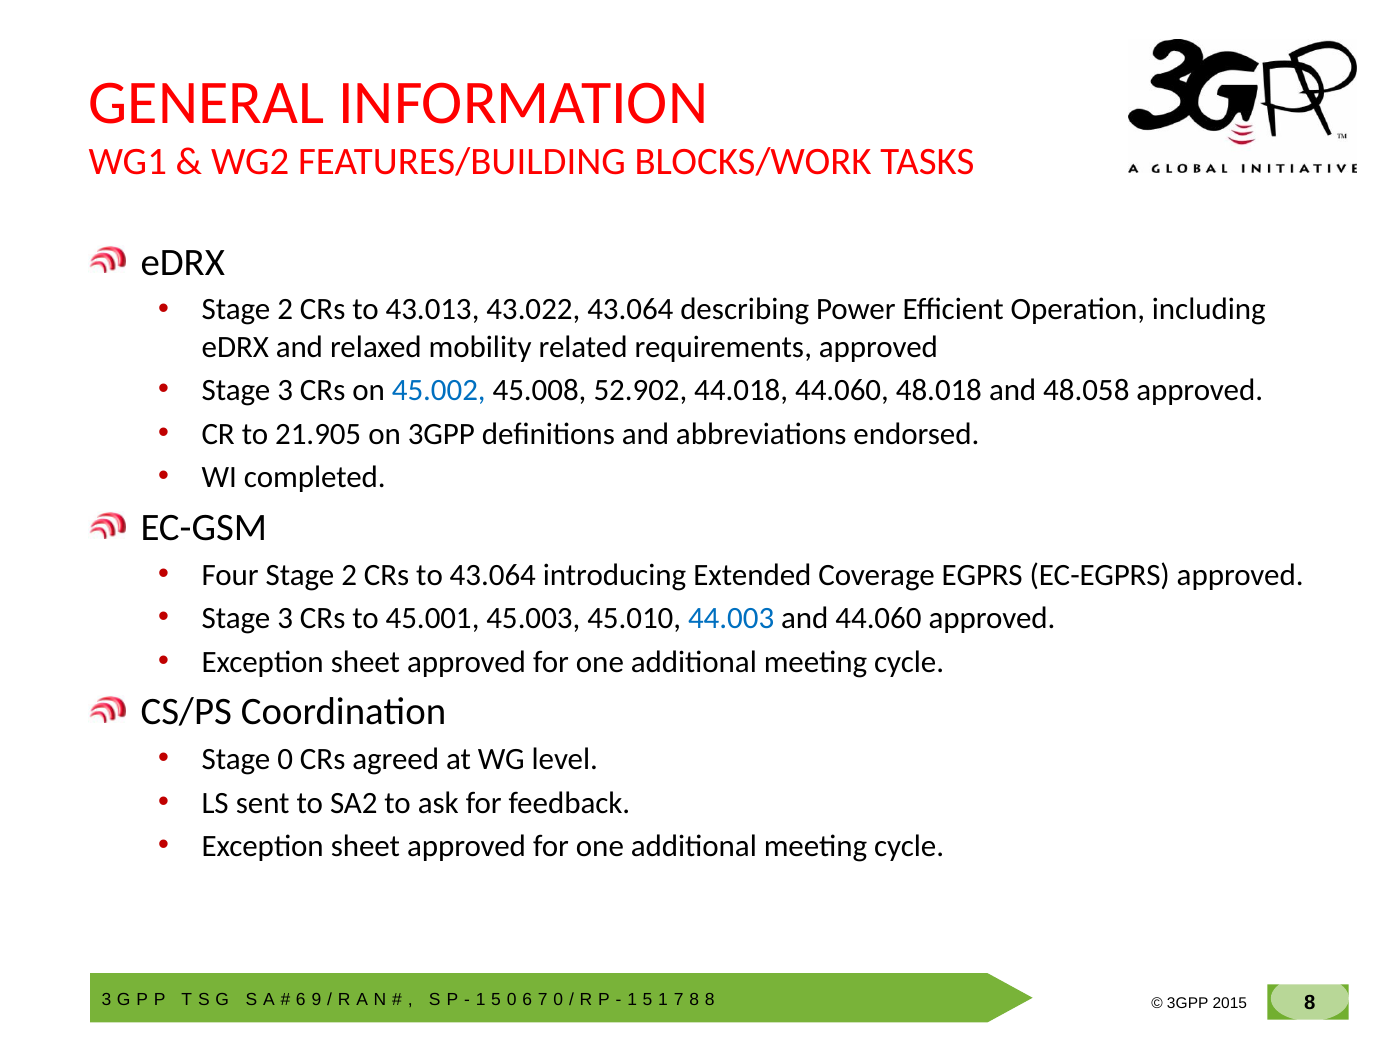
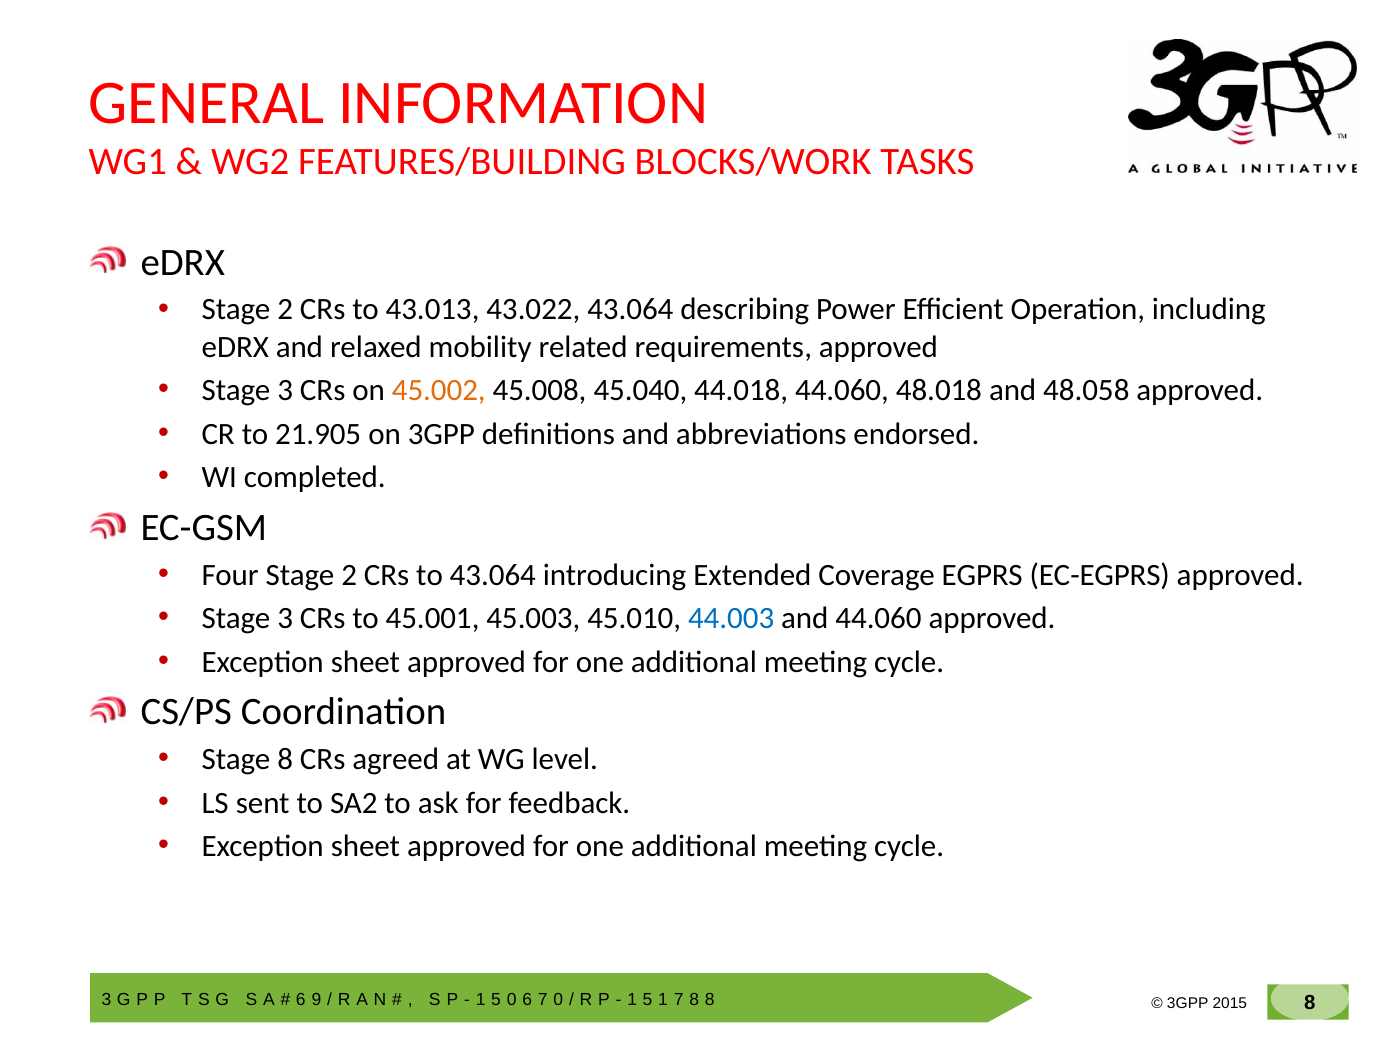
45.002 colour: blue -> orange
52.902: 52.902 -> 45.040
Stage 0: 0 -> 8
